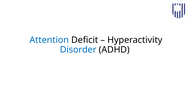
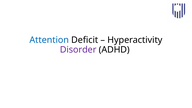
Disorder colour: blue -> purple
